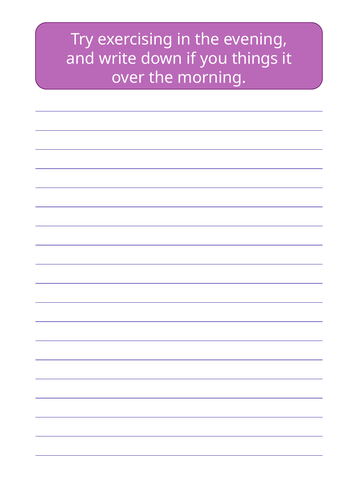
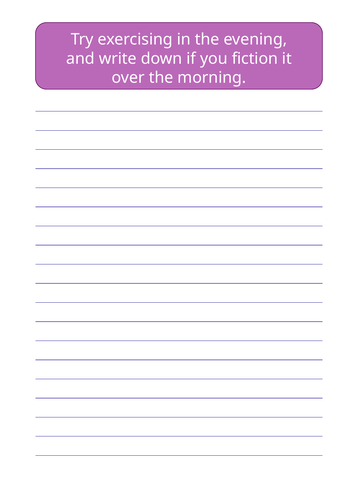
things: things -> fiction
